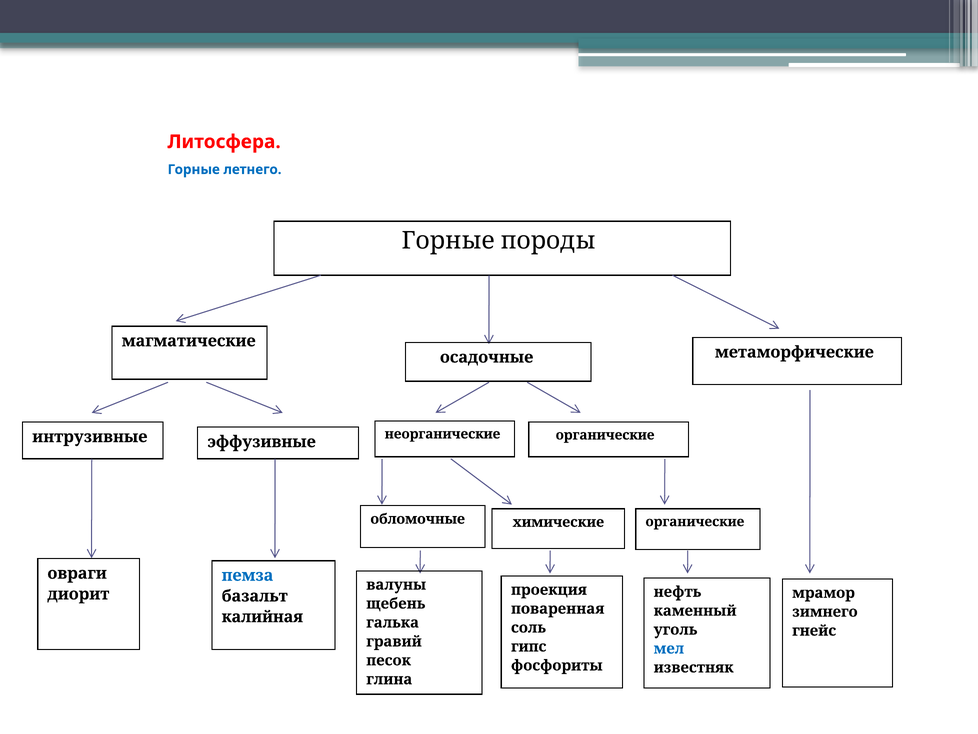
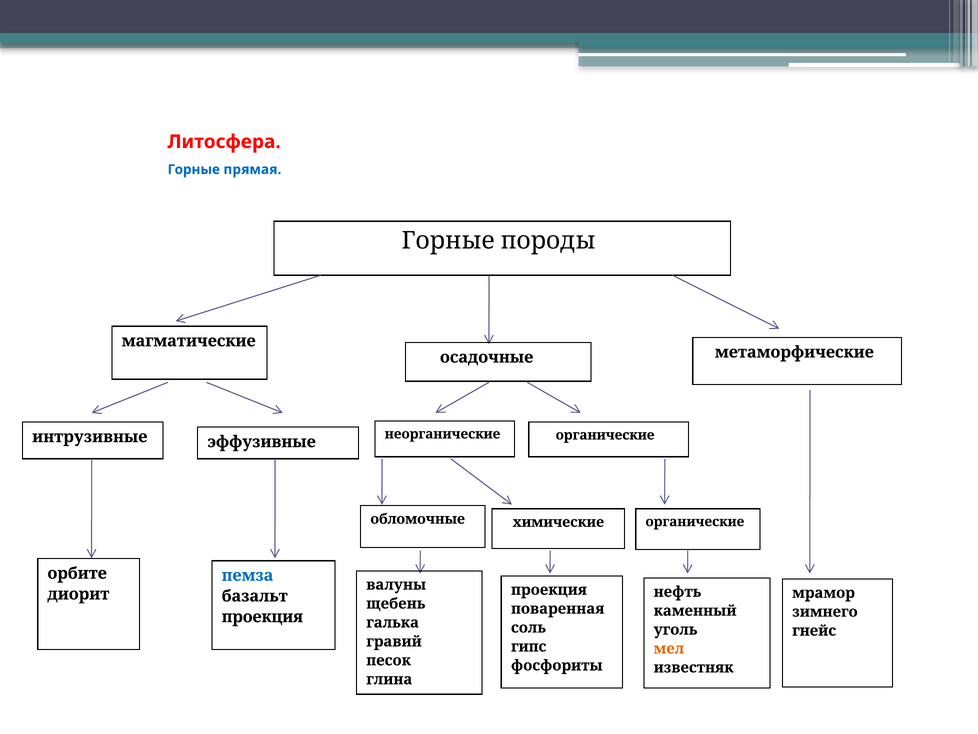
летнего: летнего -> прямая
овраги: овраги -> орбите
калийная at (262, 616): калийная -> проекция
мел colour: blue -> orange
